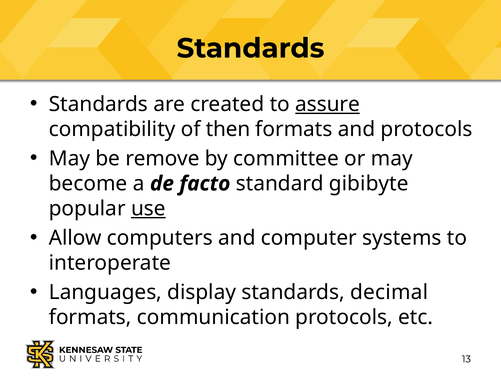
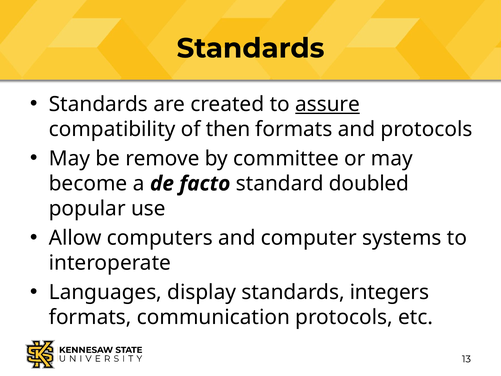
gibibyte: gibibyte -> doubled
use underline: present -> none
decimal: decimal -> integers
